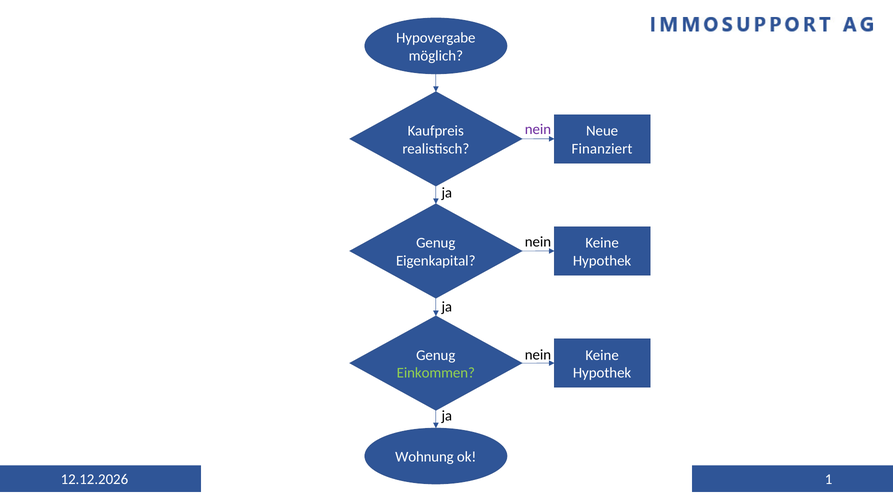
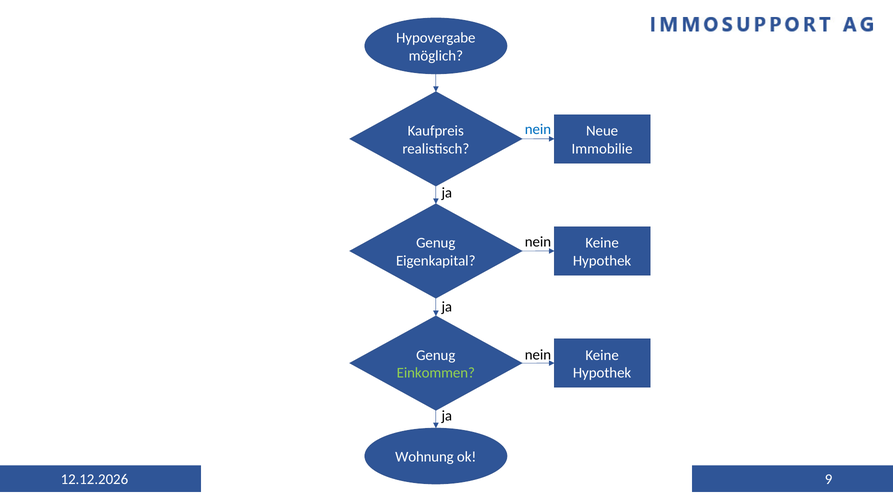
nein at (538, 129) colour: purple -> blue
Finanziert: Finanziert -> Immobilie
1: 1 -> 9
